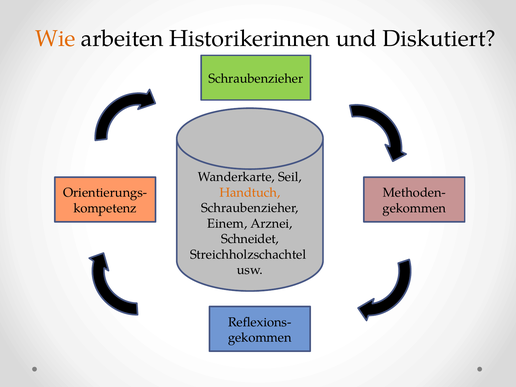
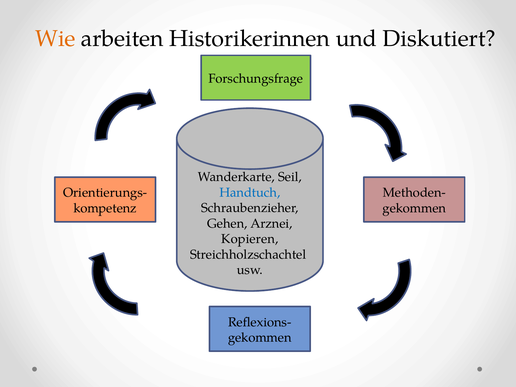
Schraubenzieher at (256, 79): Schraubenzieher -> Forschungsfrage
Handtuch colour: orange -> blue
Einem: Einem -> Gehen
Schneidet: Schneidet -> Kopieren
